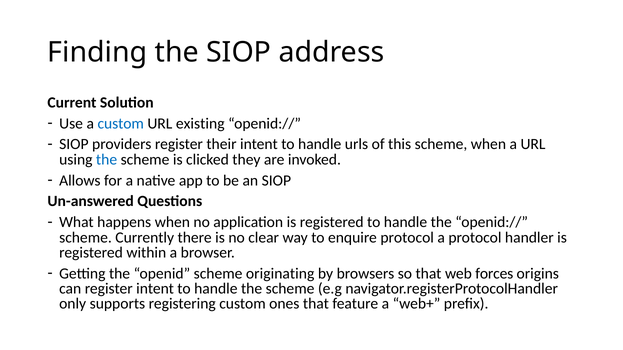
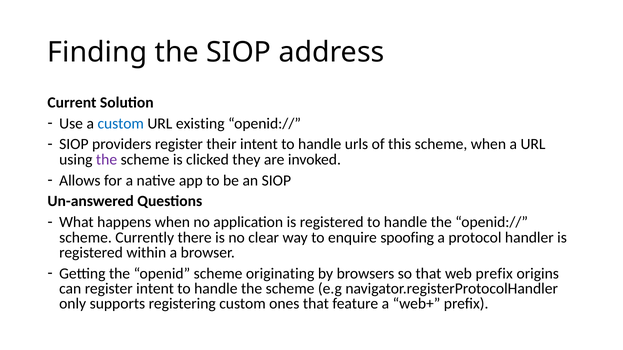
the at (107, 160) colour: blue -> purple
enquire protocol: protocol -> spoofing
web forces: forces -> prefix
